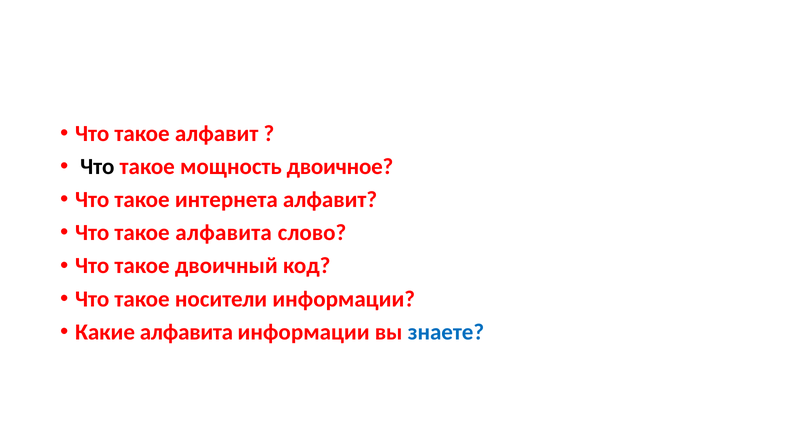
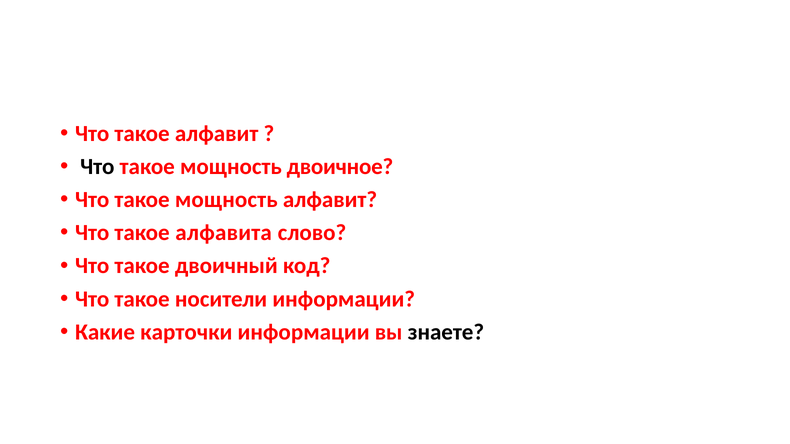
интернета at (226, 200): интернета -> мощность
Какие алфавита: алфавита -> карточки
знаете colour: blue -> black
